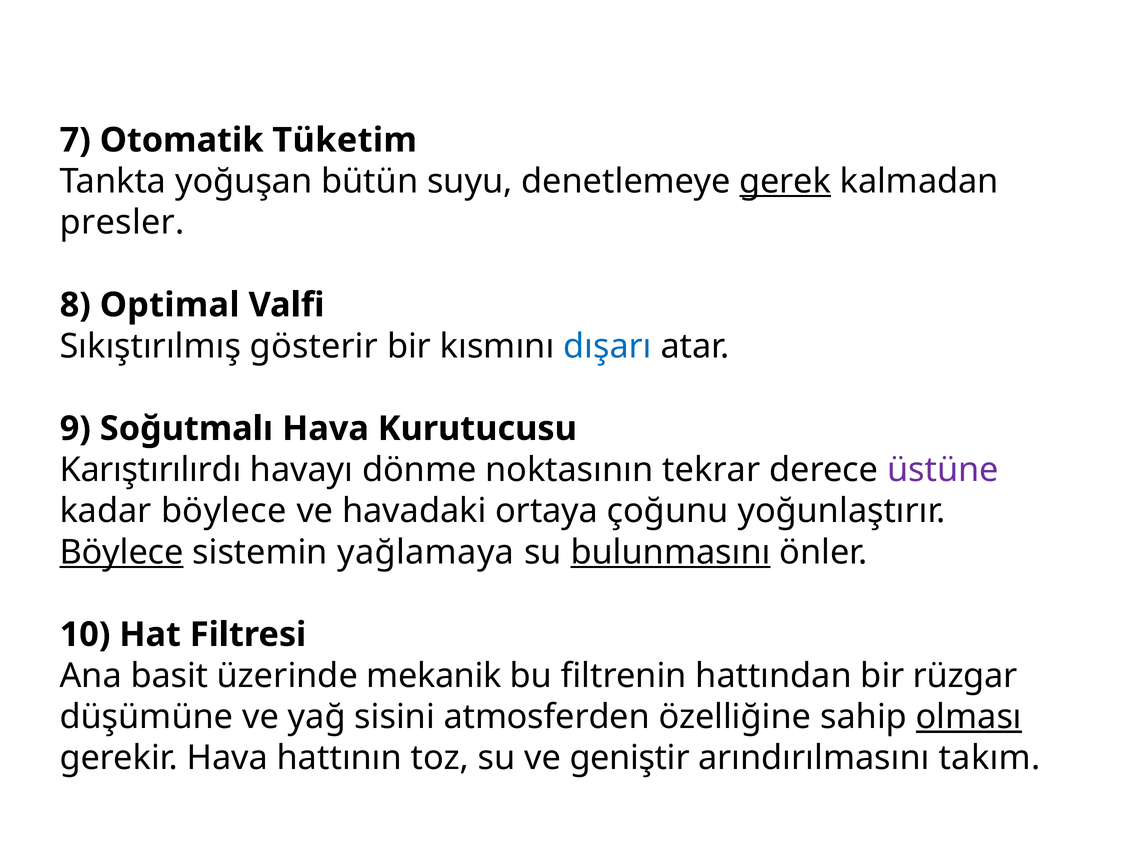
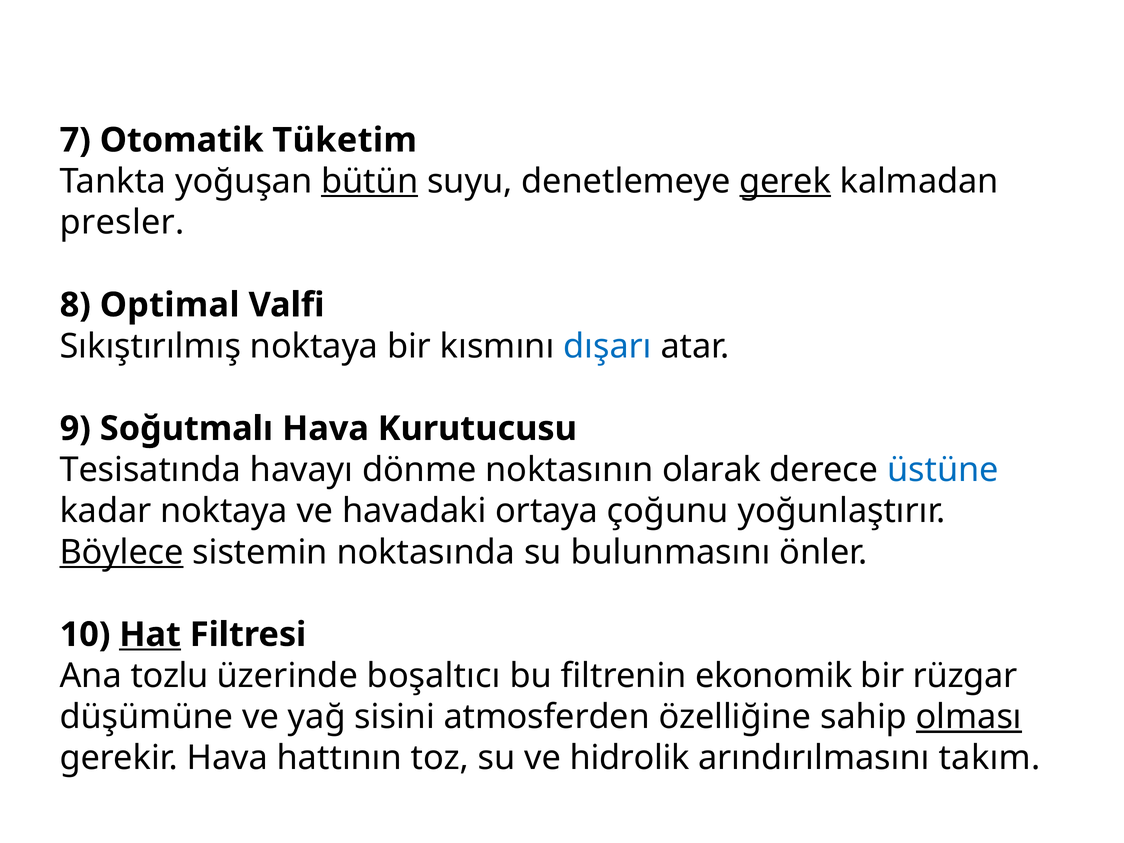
bütün underline: none -> present
Sıkıştırılmış gösterir: gösterir -> noktaya
Karıştırılırdı: Karıştırılırdı -> Tesisatında
tekrar: tekrar -> olarak
üstüne colour: purple -> blue
kadar böylece: böylece -> noktaya
yağlamaya: yağlamaya -> noktasında
bulunmasını underline: present -> none
Hat underline: none -> present
basit: basit -> tozlu
mekanik: mekanik -> boşaltıcı
hattından: hattından -> ekonomik
geniştir: geniştir -> hidrolik
